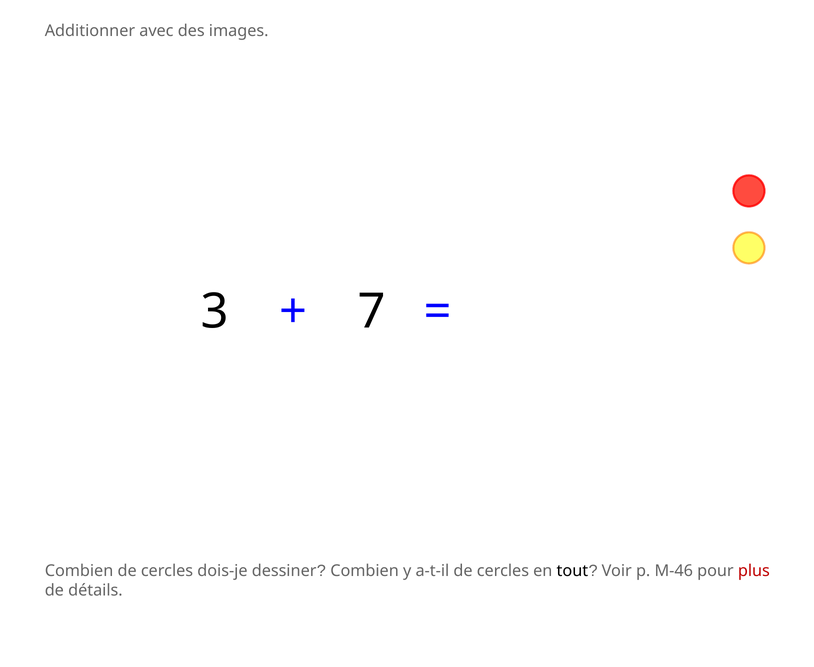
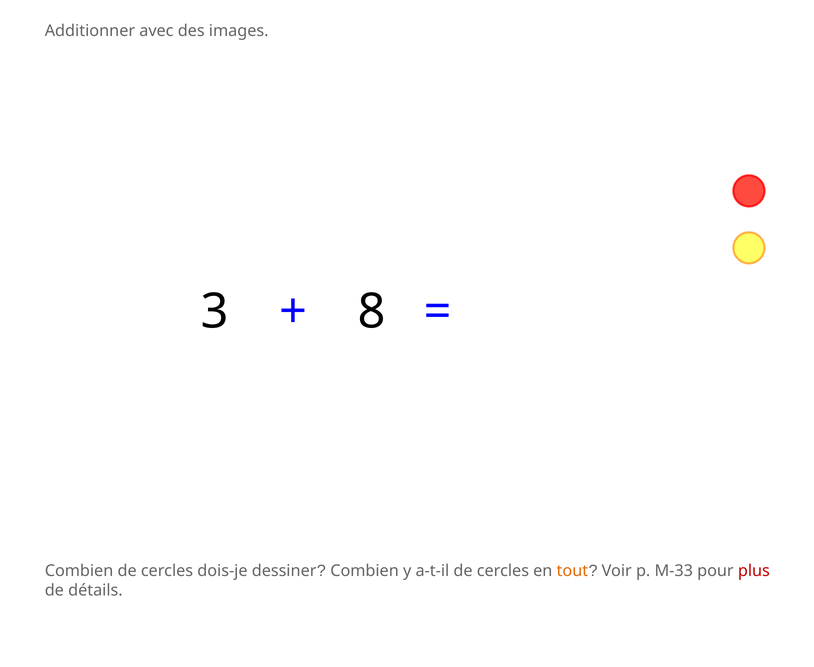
7: 7 -> 8
tout colour: black -> orange
M-46: M-46 -> M-33
